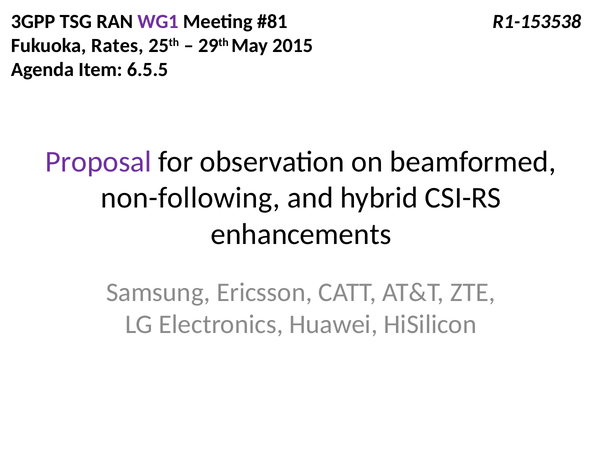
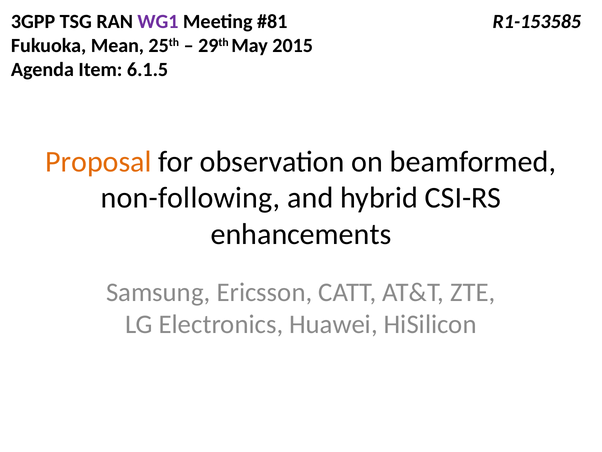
R1-153538: R1-153538 -> R1-153585
Rates: Rates -> Mean
6.5.5: 6.5.5 -> 6.1.5
Proposal colour: purple -> orange
